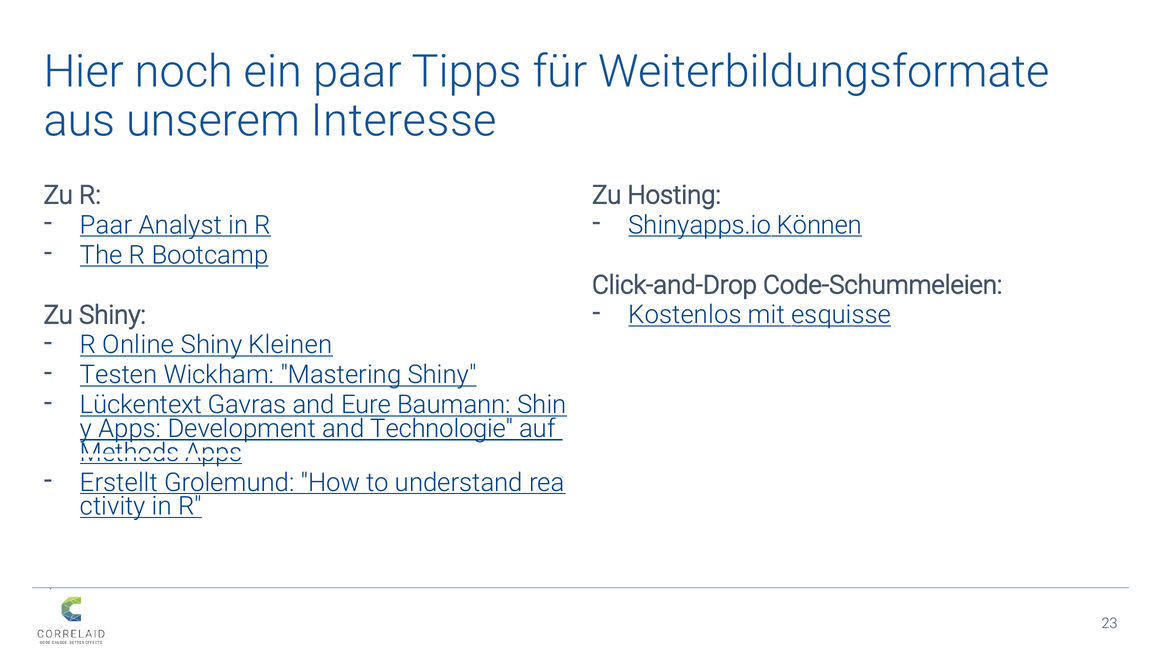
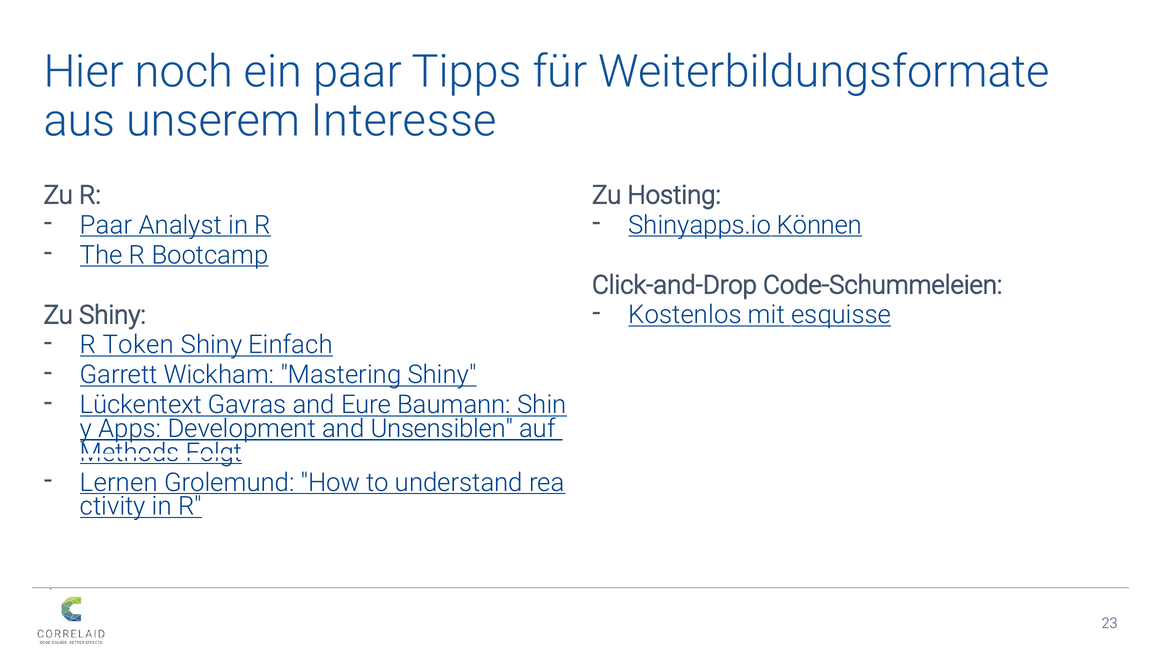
Online: Online -> Token
Kleinen: Kleinen -> Einfach
Testen: Testen -> Garrett
Technologie: Technologie -> Unsensiblen
Methods Apps: Apps -> Folgt
Erstellt: Erstellt -> Lernen
